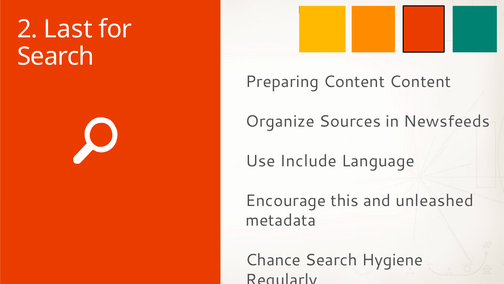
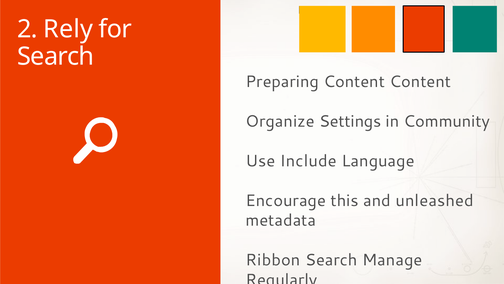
Last: Last -> Rely
Sources: Sources -> Settings
Newsfeeds: Newsfeeds -> Community
Chance: Chance -> Ribbon
Hygiene: Hygiene -> Manage
